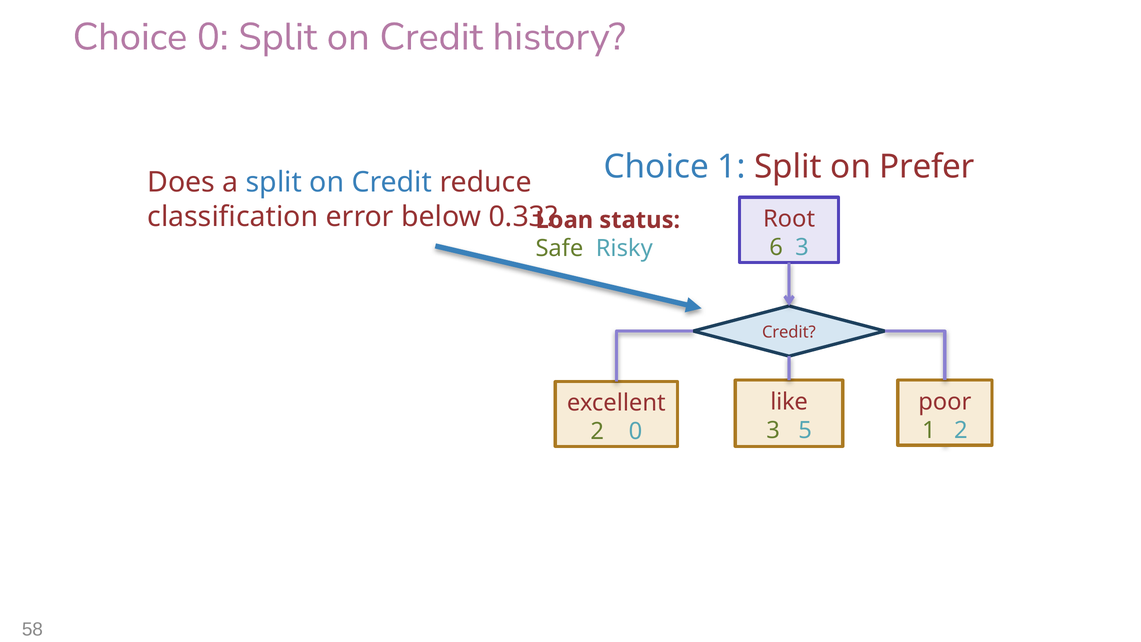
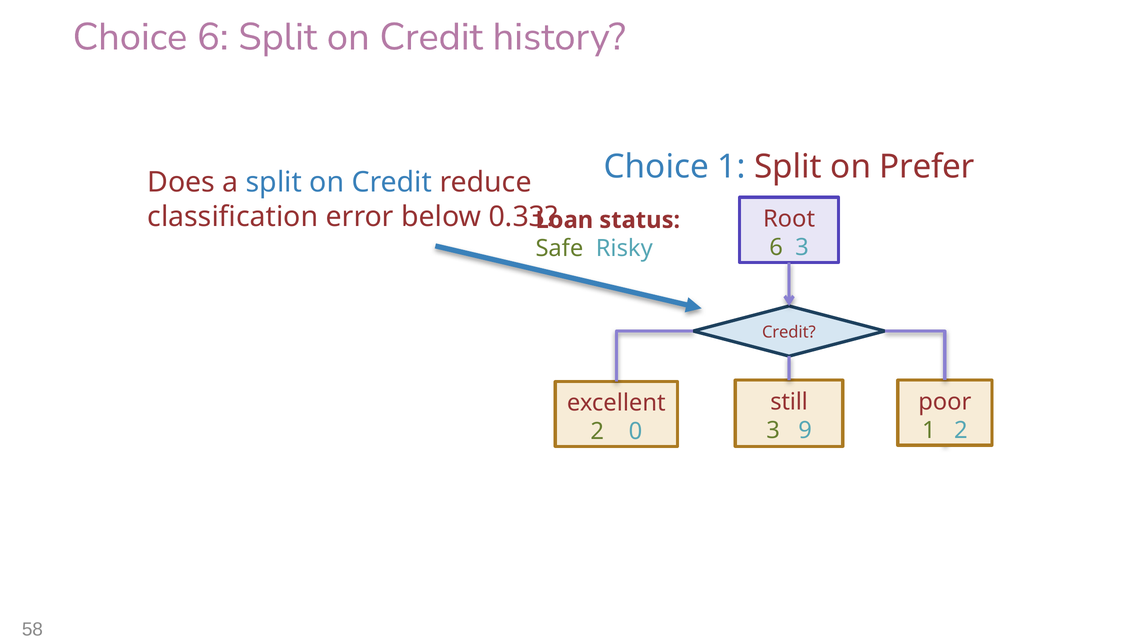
Choice 0: 0 -> 6
like: like -> still
5: 5 -> 9
